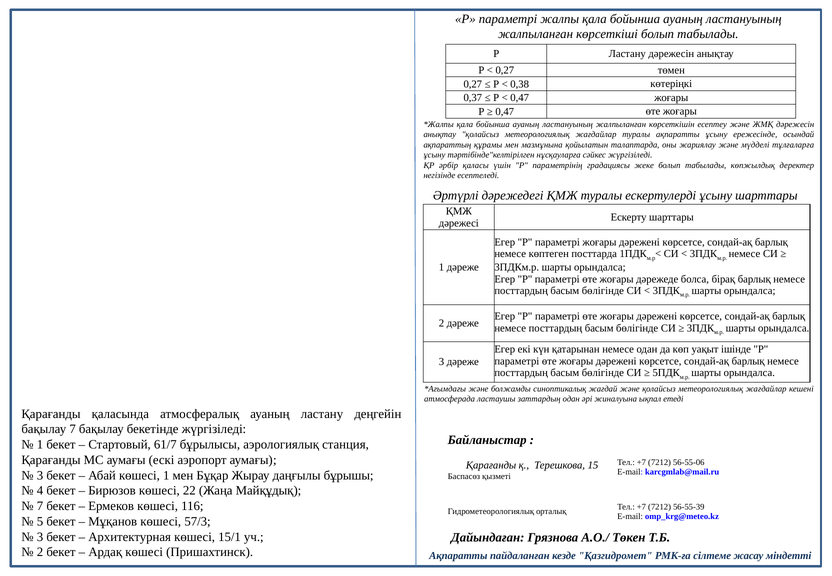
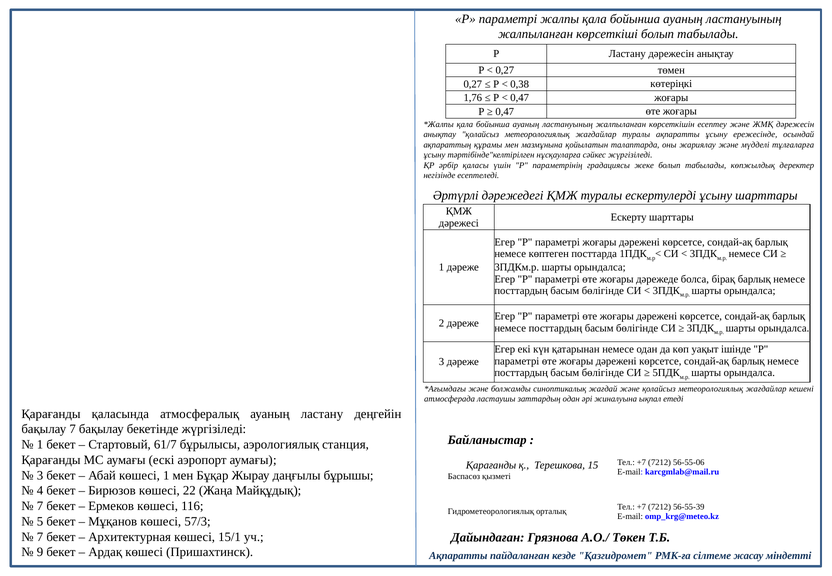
0,37: 0,37 -> 1,76
3 at (40, 537): 3 -> 7
2 at (40, 552): 2 -> 9
